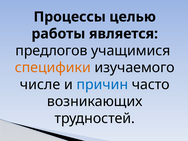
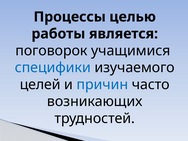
предлогов: предлогов -> поговорок
специфики colour: orange -> blue
числе: числе -> целей
